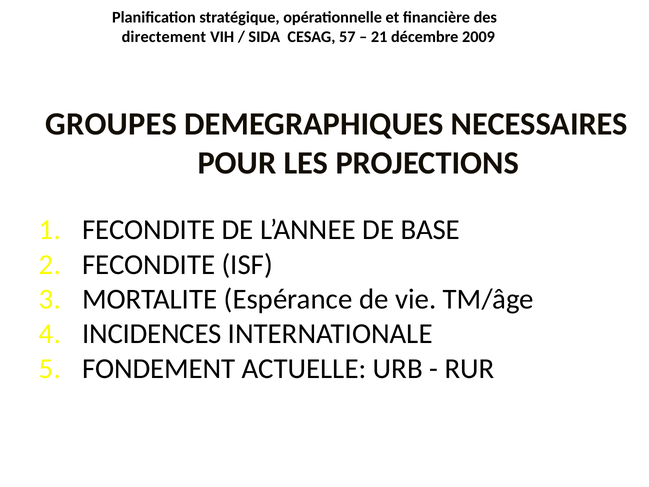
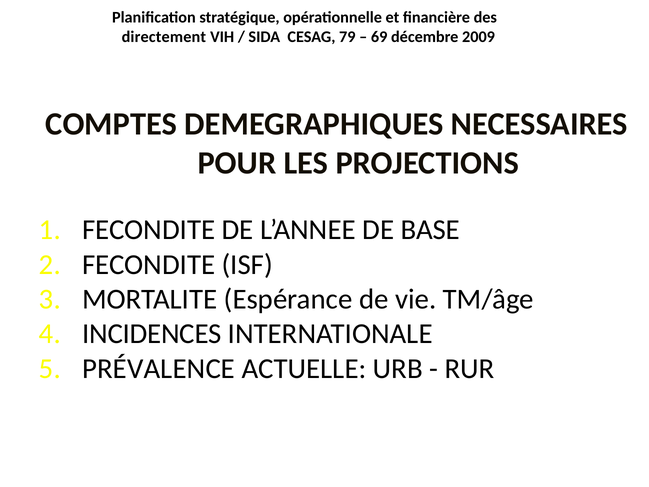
57: 57 -> 79
21: 21 -> 69
GROUPES: GROUPES -> COMPTES
FONDEMENT: FONDEMENT -> PRÉVALENCE
